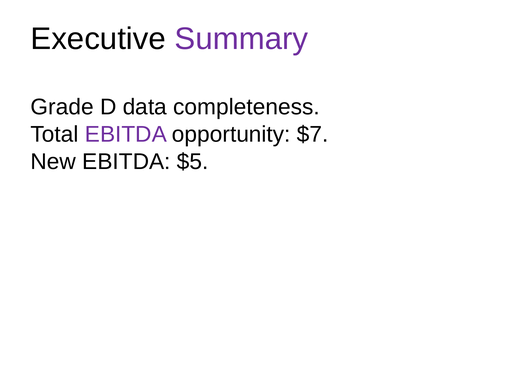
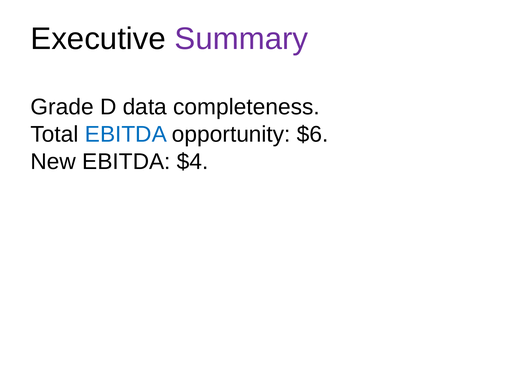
EBITDA at (126, 134) colour: purple -> blue
$7: $7 -> $6
$5: $5 -> $4
